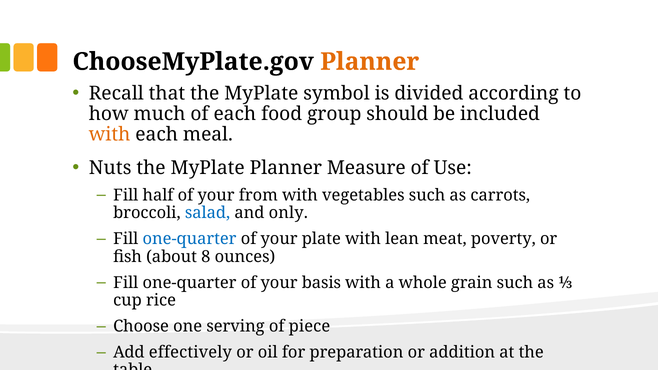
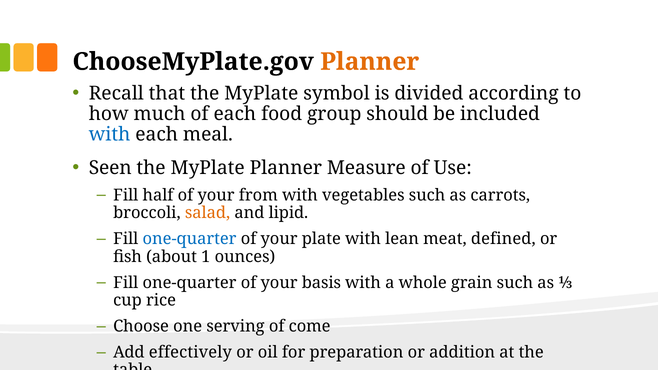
with at (110, 135) colour: orange -> blue
Nuts: Nuts -> Seen
salad colour: blue -> orange
only: only -> lipid
poverty: poverty -> defined
8: 8 -> 1
piece: piece -> come
